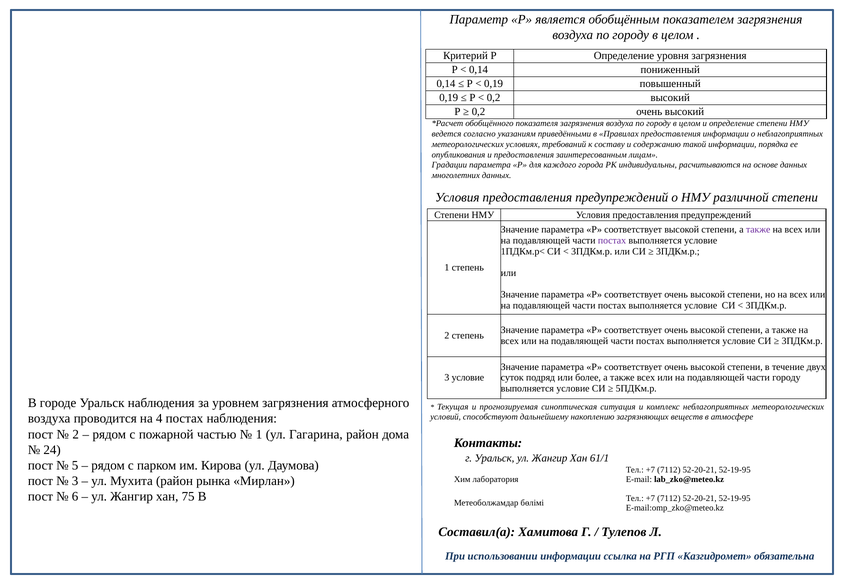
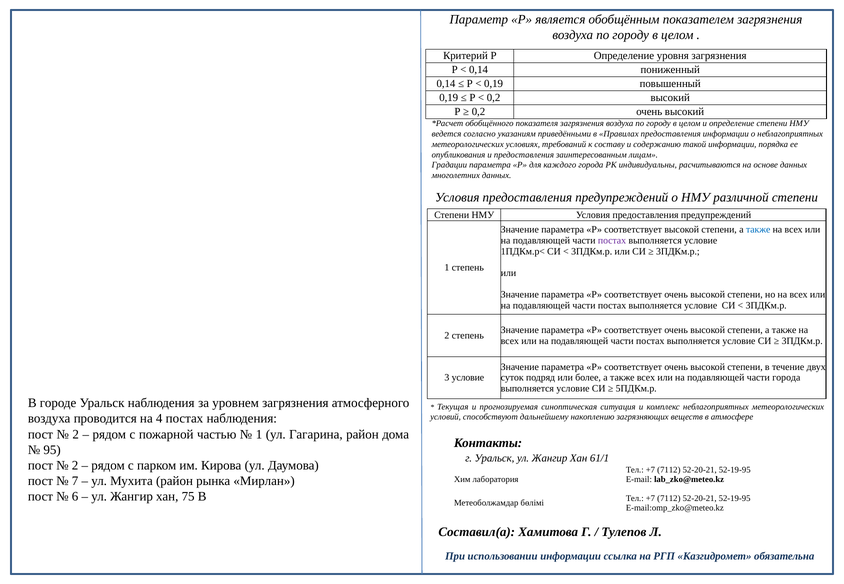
также at (758, 230) colour: purple -> blue
части городу: городу -> города
24: 24 -> 95
5 at (75, 466): 5 -> 2
3 at (75, 481): 3 -> 7
